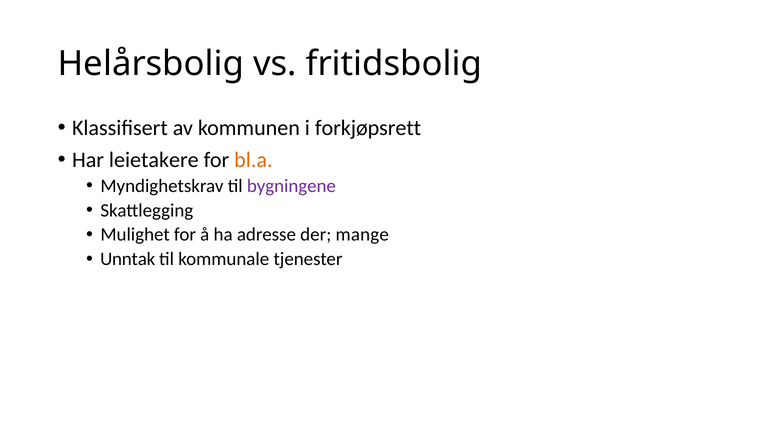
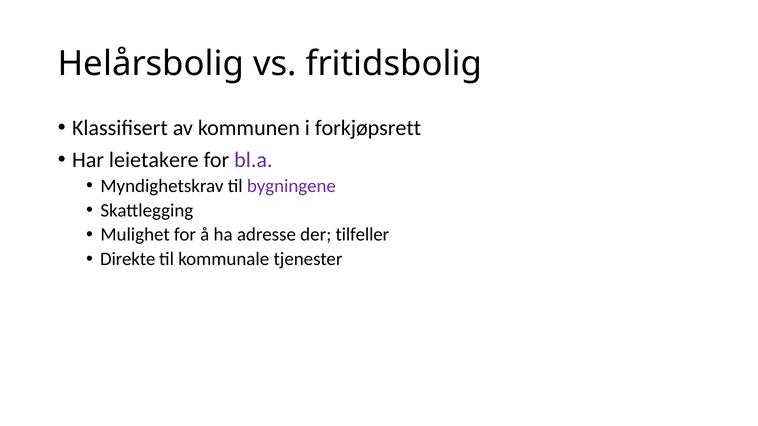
bl.a colour: orange -> purple
mange: mange -> tilfeller
Unntak: Unntak -> Direkte
